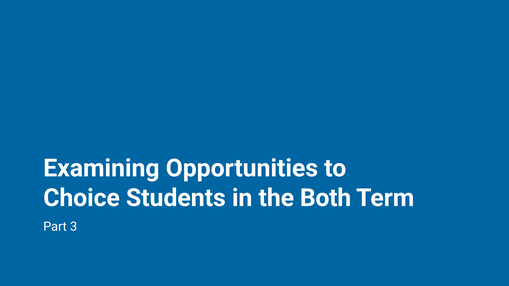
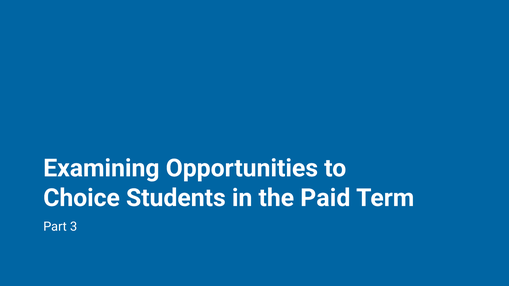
Both: Both -> Paid
